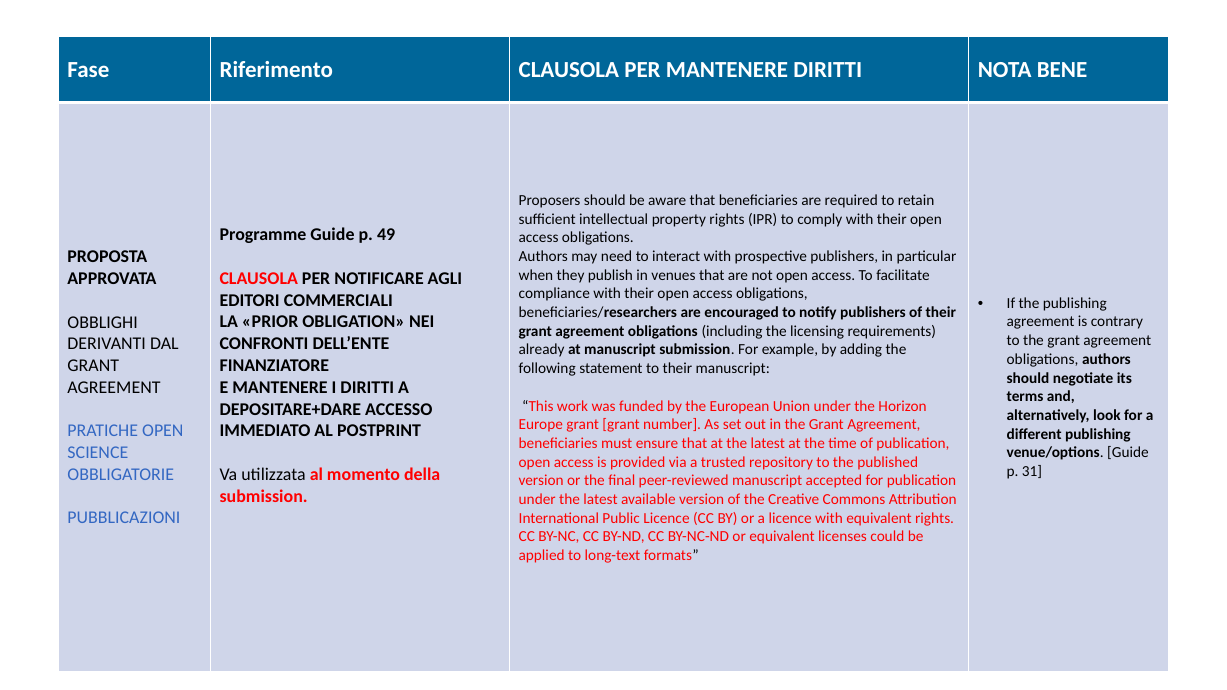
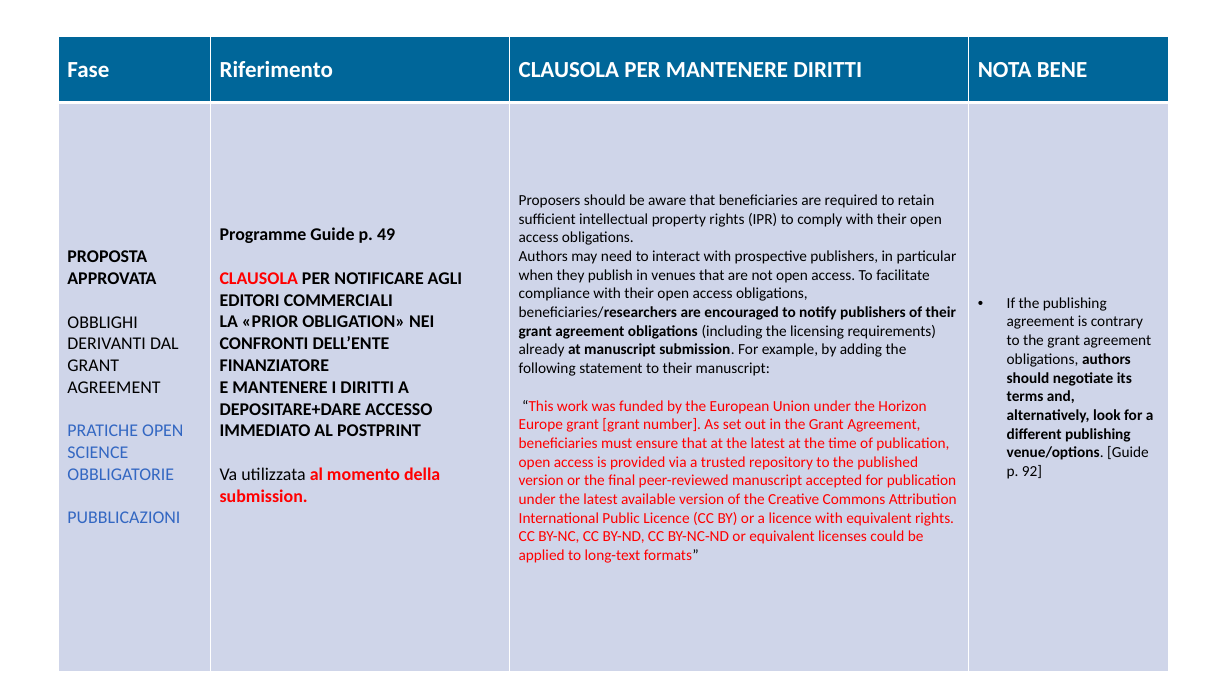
31: 31 -> 92
